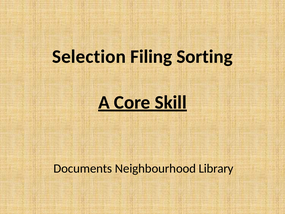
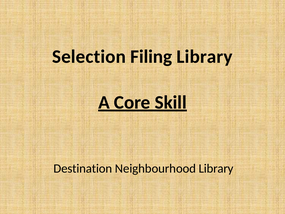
Filing Sorting: Sorting -> Library
Documents: Documents -> Destination
